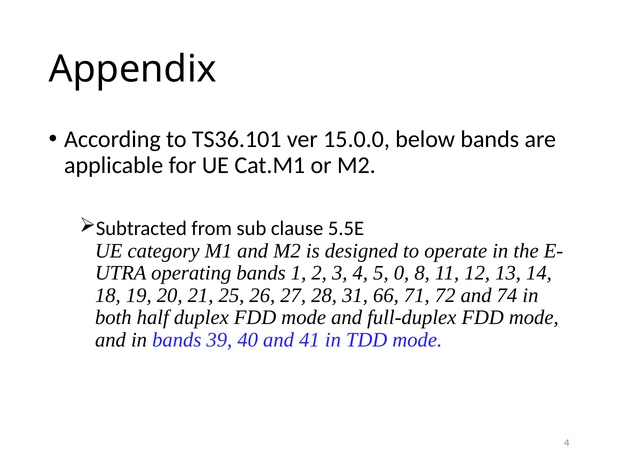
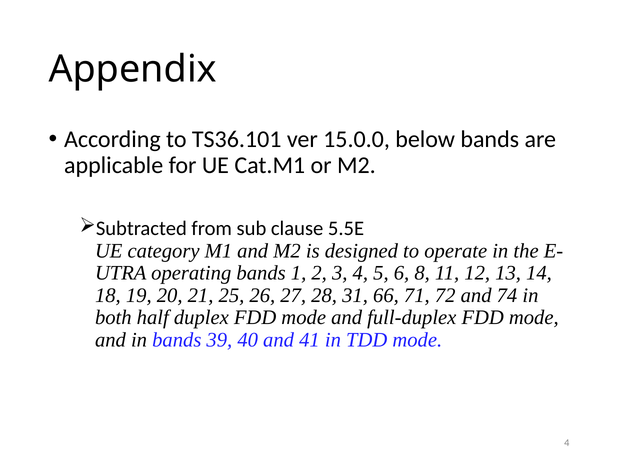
0: 0 -> 6
